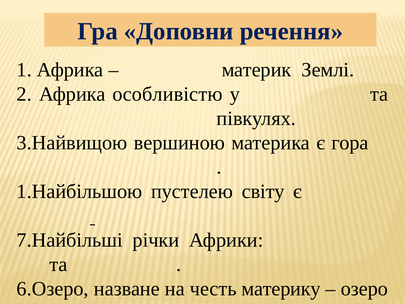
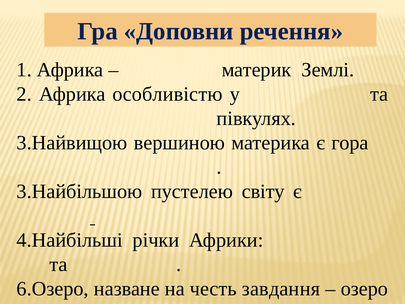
1.Найбільшою: 1.Найбільшою -> 3.Найбільшою
7.Найбільші: 7.Найбільші -> 4.Найбільші
материку: материку -> завдання
